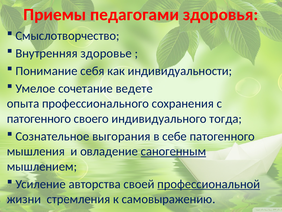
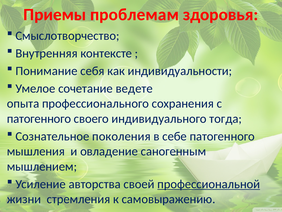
педагогами: педагогами -> проблемам
здоровье: здоровье -> контексте
выгорания: выгорания -> поколения
саногенным underline: present -> none
